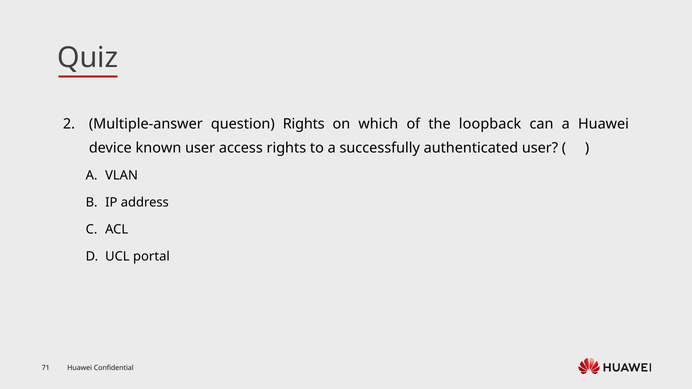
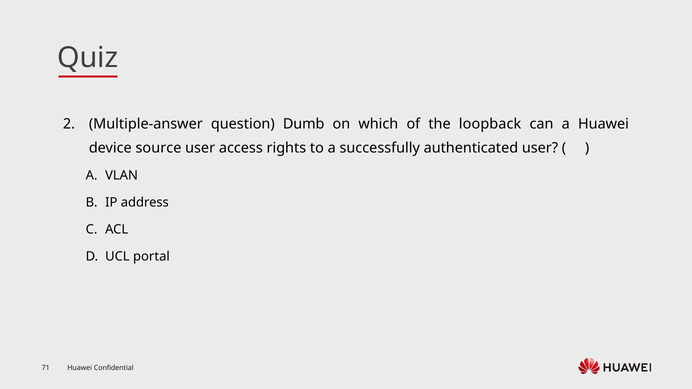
question Rights: Rights -> Dumb
known: known -> source
